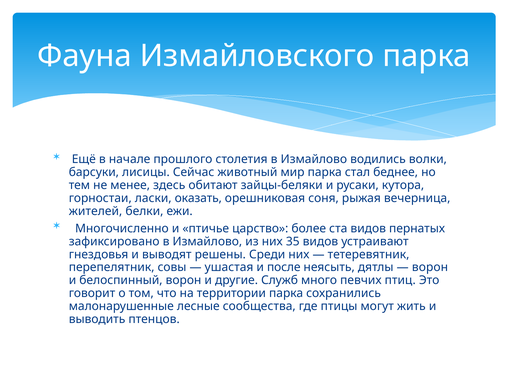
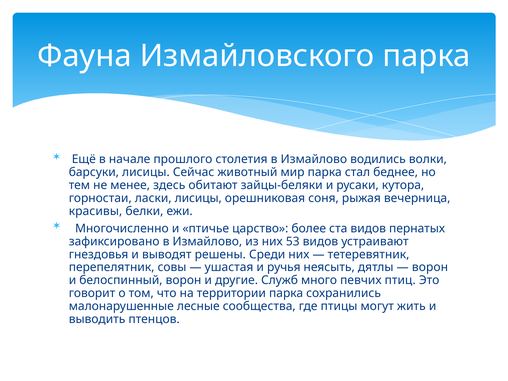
ласки оказать: оказать -> лисицы
жителей: жителей -> красивы
35: 35 -> 53
после: после -> ручья
